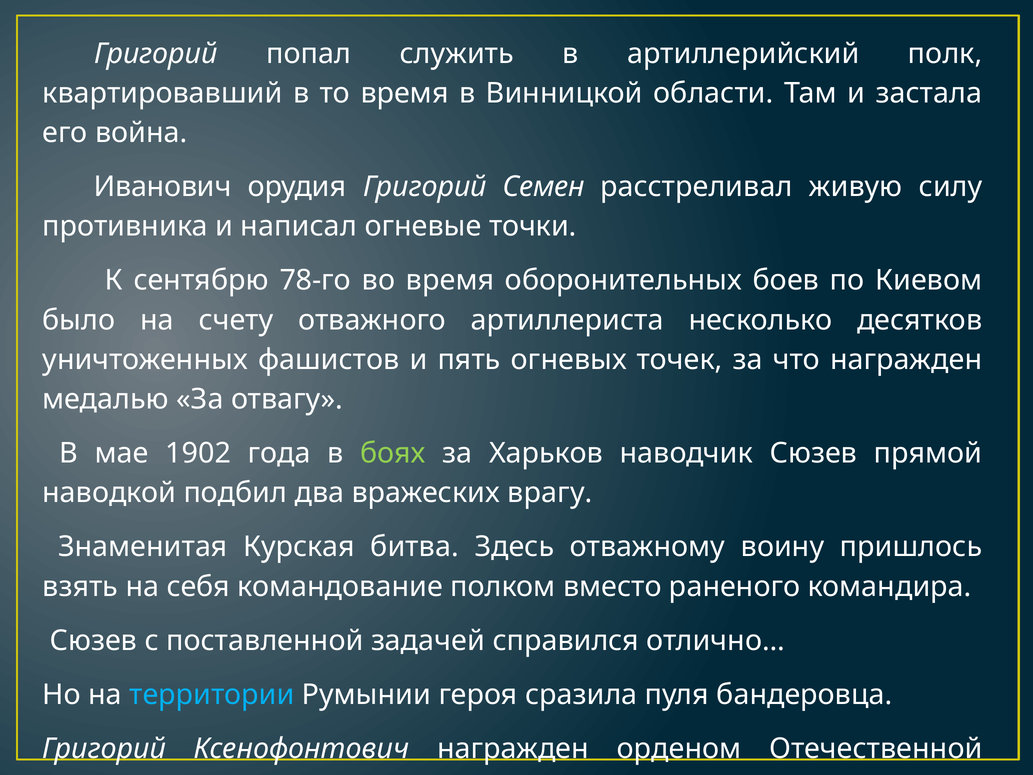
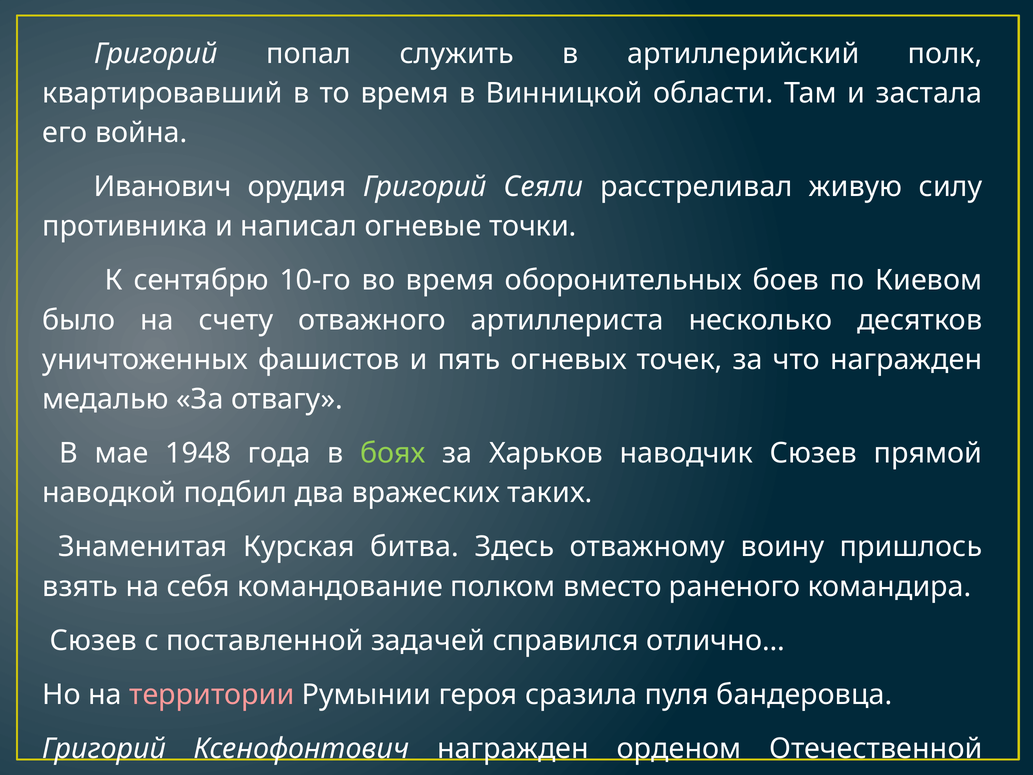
Семен: Семен -> Сеяли
78-го: 78-го -> 10-го
1902: 1902 -> 1948
врагу: врагу -> таких
территории colour: light blue -> pink
